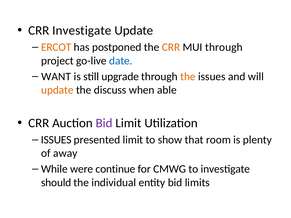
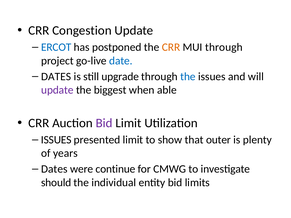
CRR Investigate: Investigate -> Congestion
ERCOT colour: orange -> blue
WANT at (56, 77): WANT -> DATES
the at (188, 77) colour: orange -> blue
update at (57, 90) colour: orange -> purple
discuss: discuss -> biggest
room: room -> outer
away: away -> years
While at (54, 169): While -> Dates
